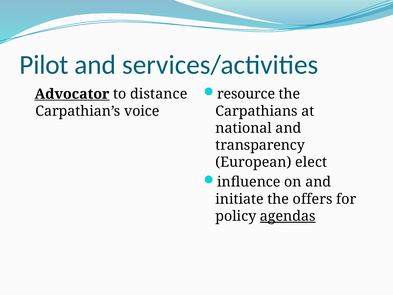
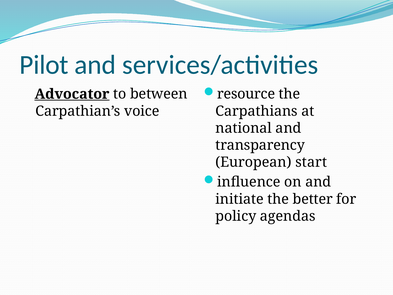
distance: distance -> between
elect: elect -> start
offers: offers -> better
agendas underline: present -> none
